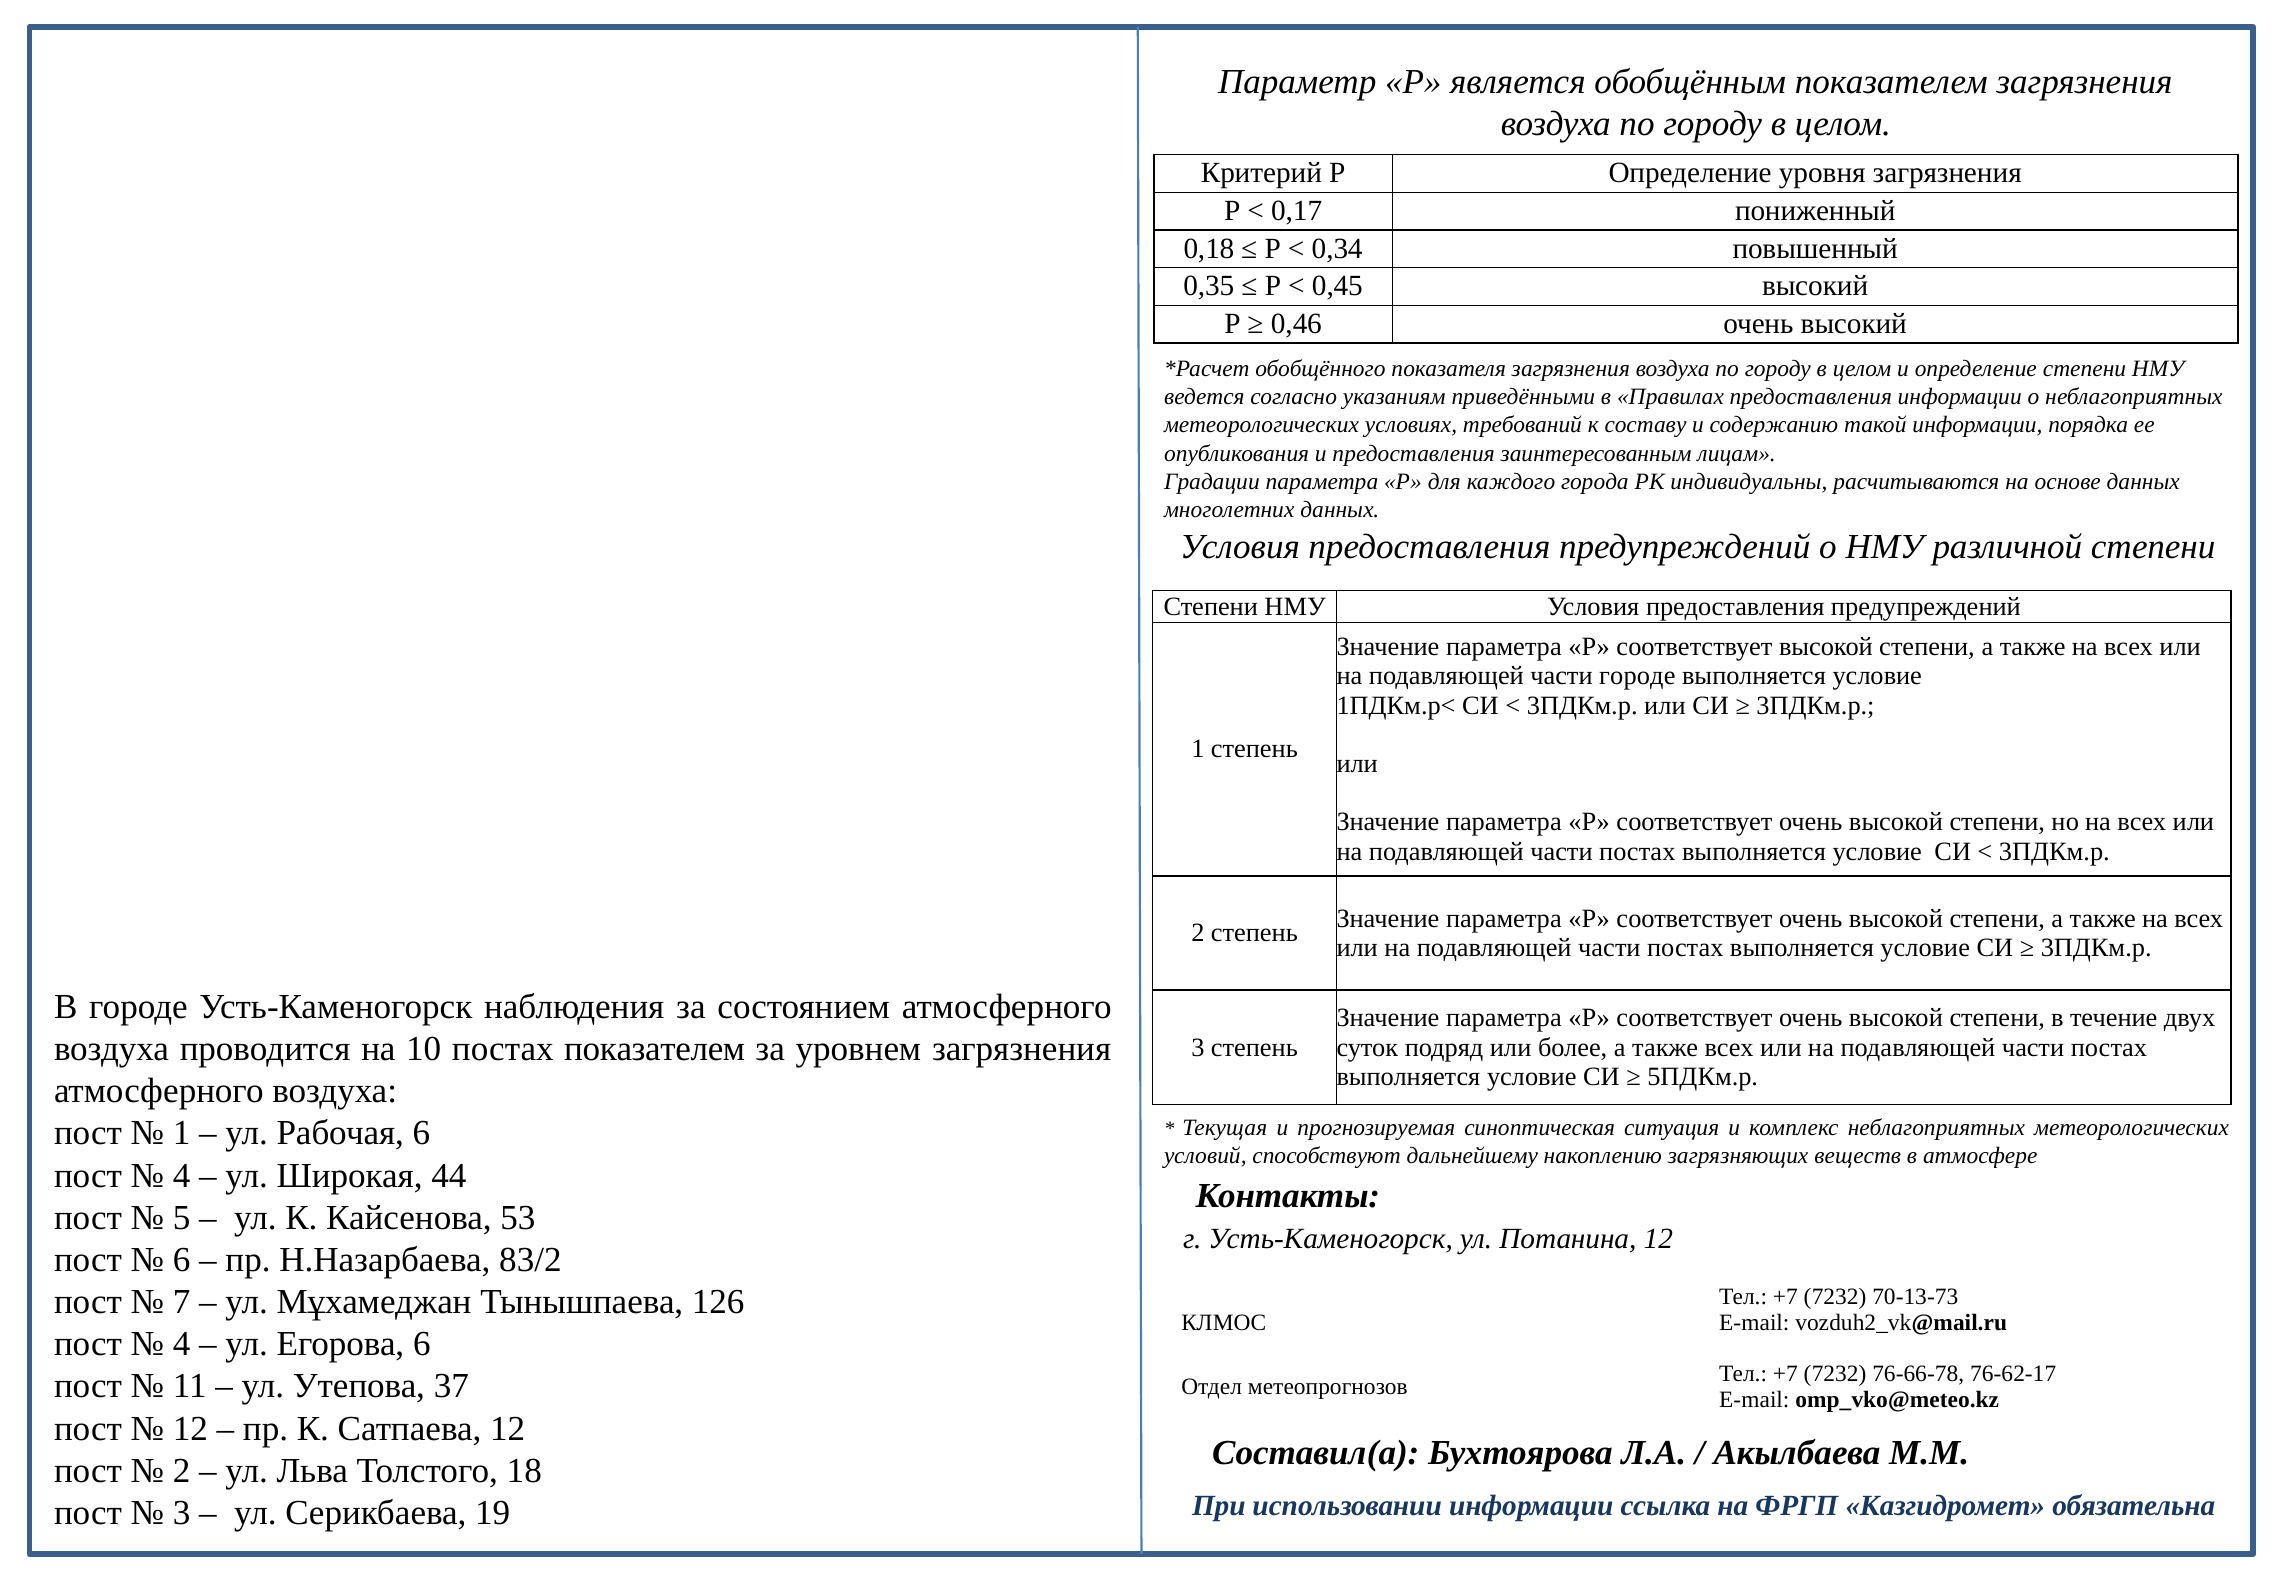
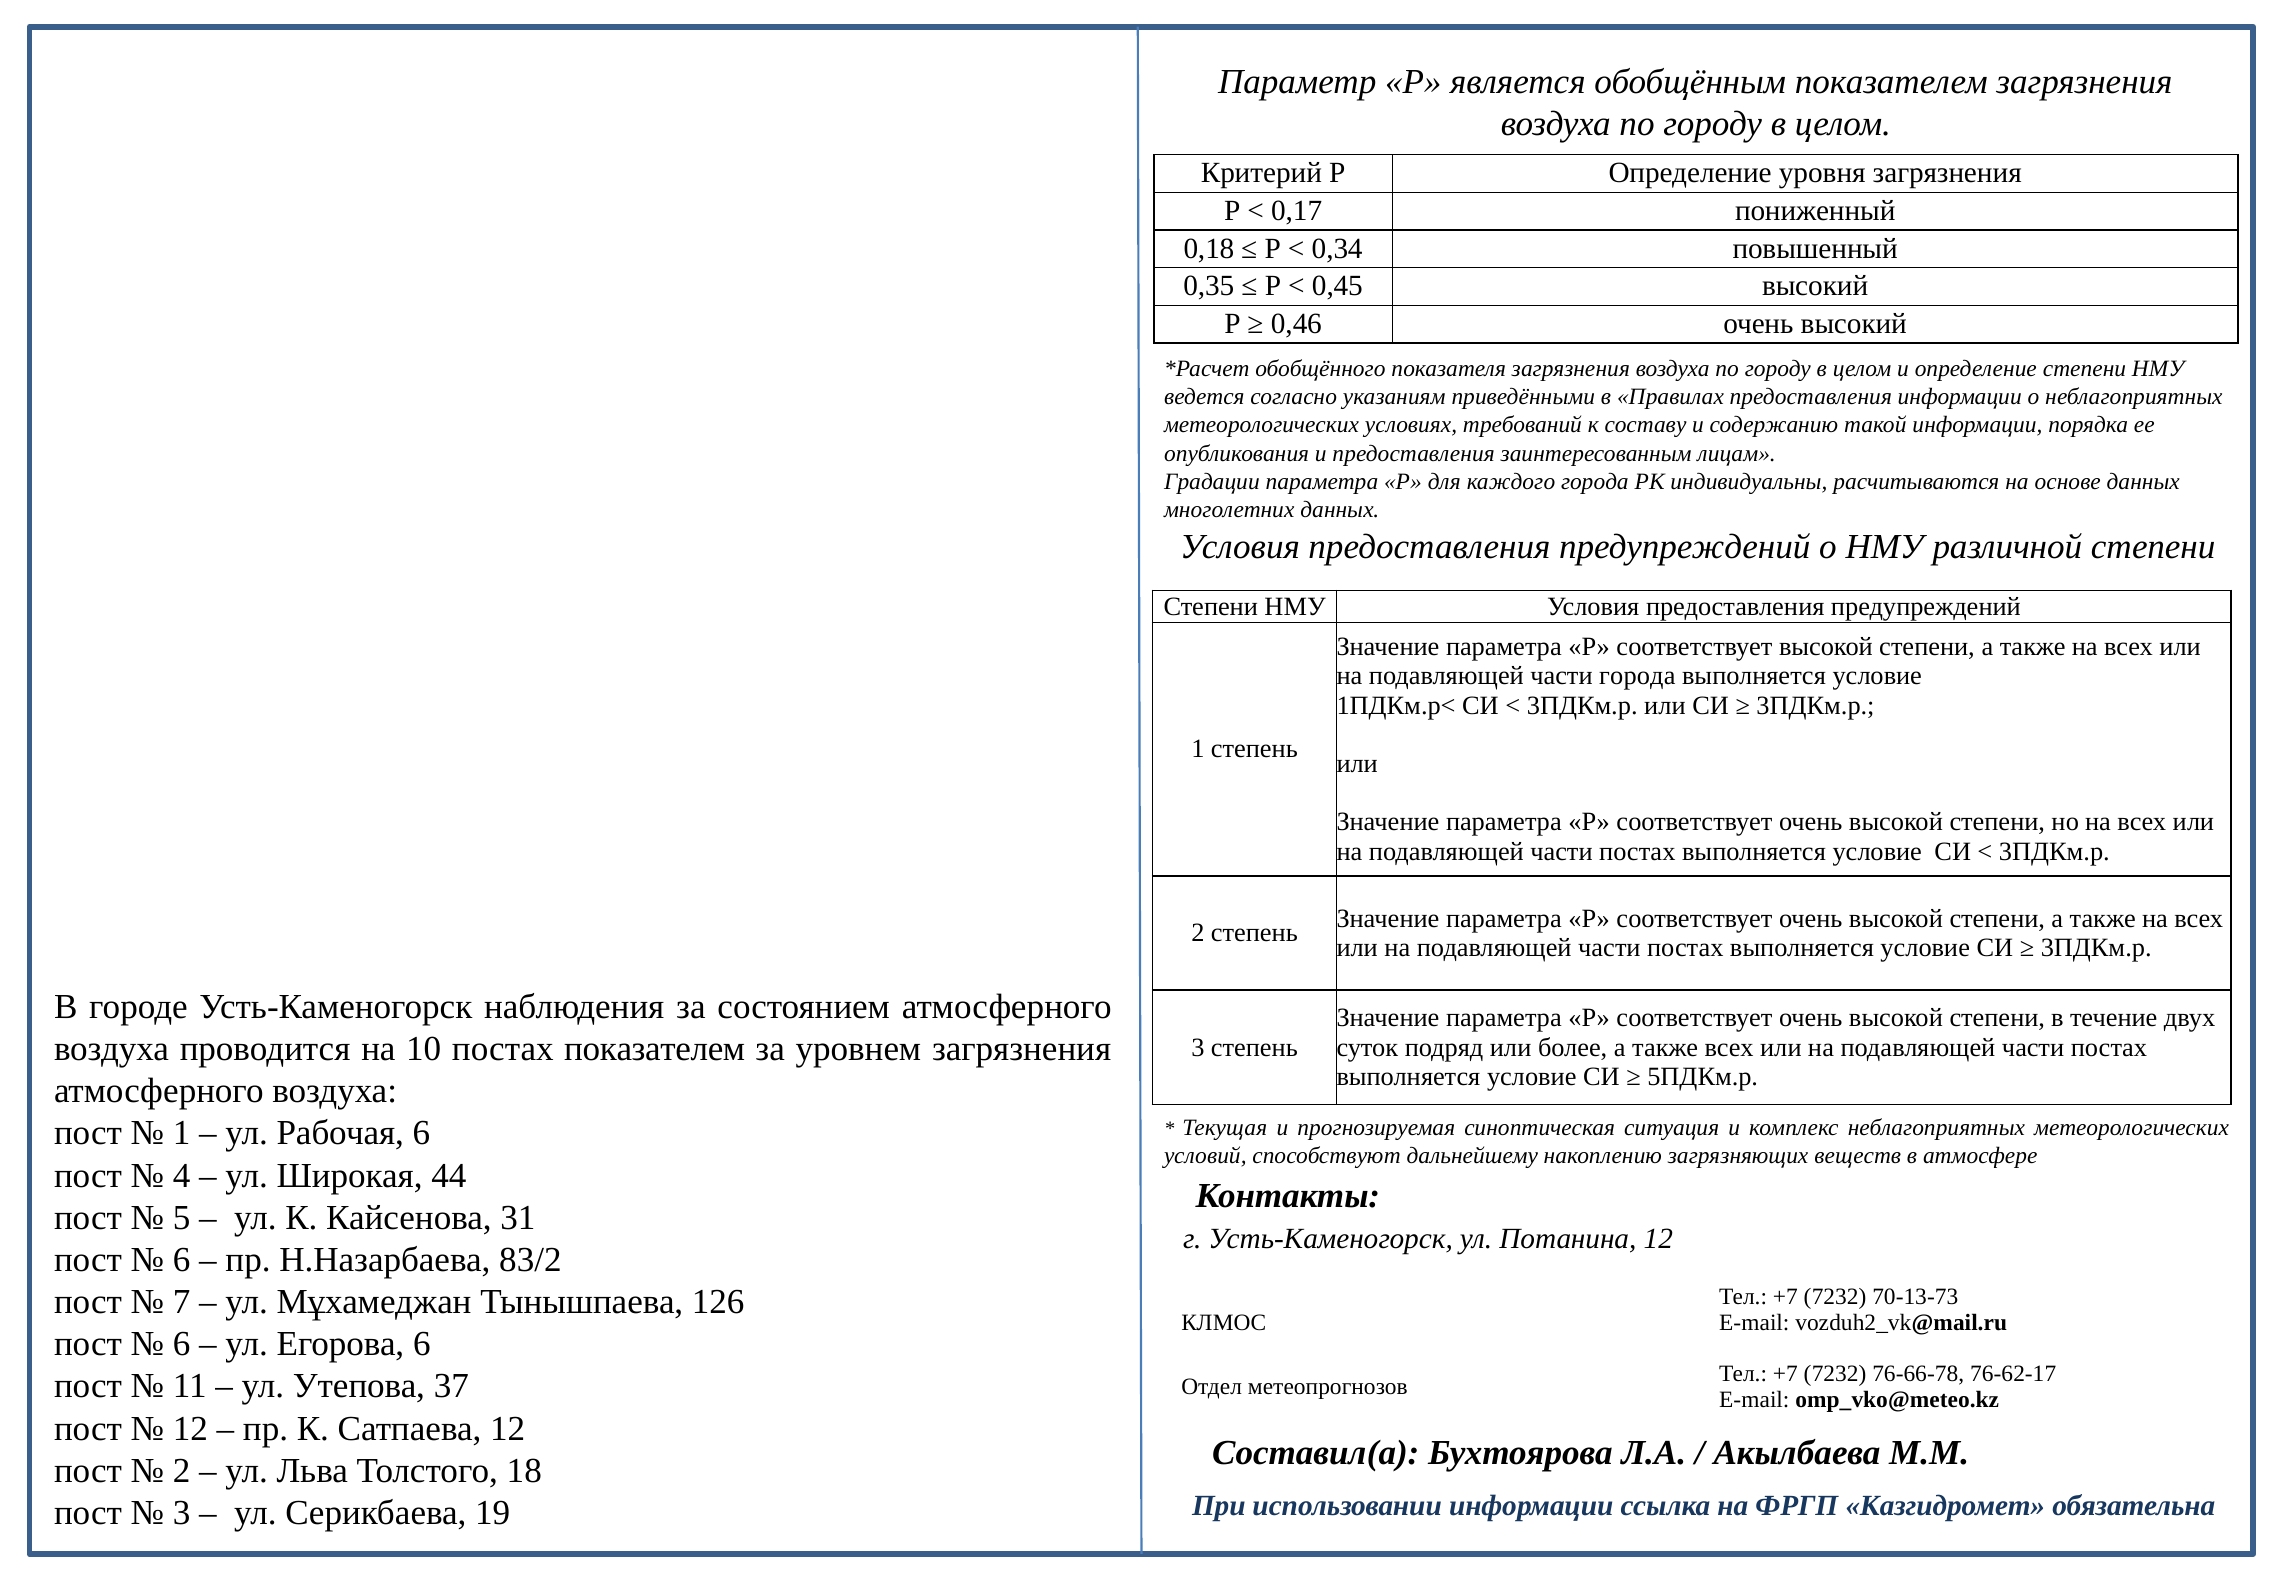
части городе: городе -> города
53: 53 -> 31
4 at (182, 1344): 4 -> 6
